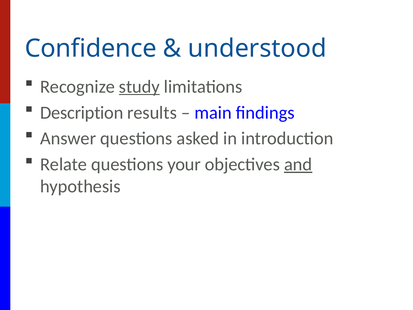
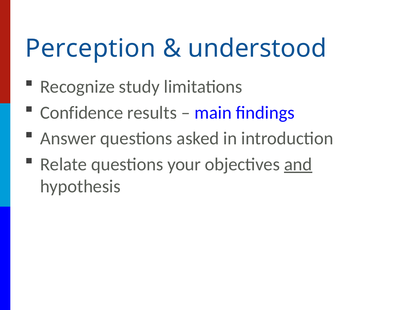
Confidence: Confidence -> Perception
study underline: present -> none
Description: Description -> Confidence
